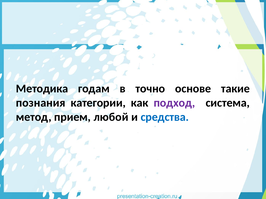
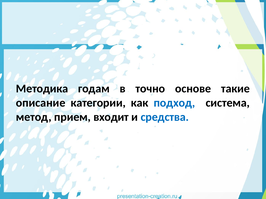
познания: познания -> описание
подход colour: purple -> blue
любой: любой -> входит
